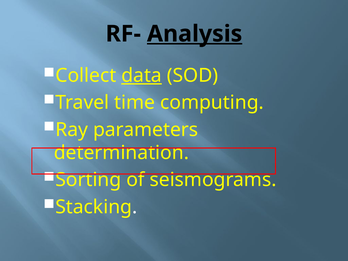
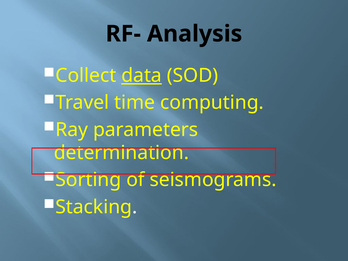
Analysis underline: present -> none
